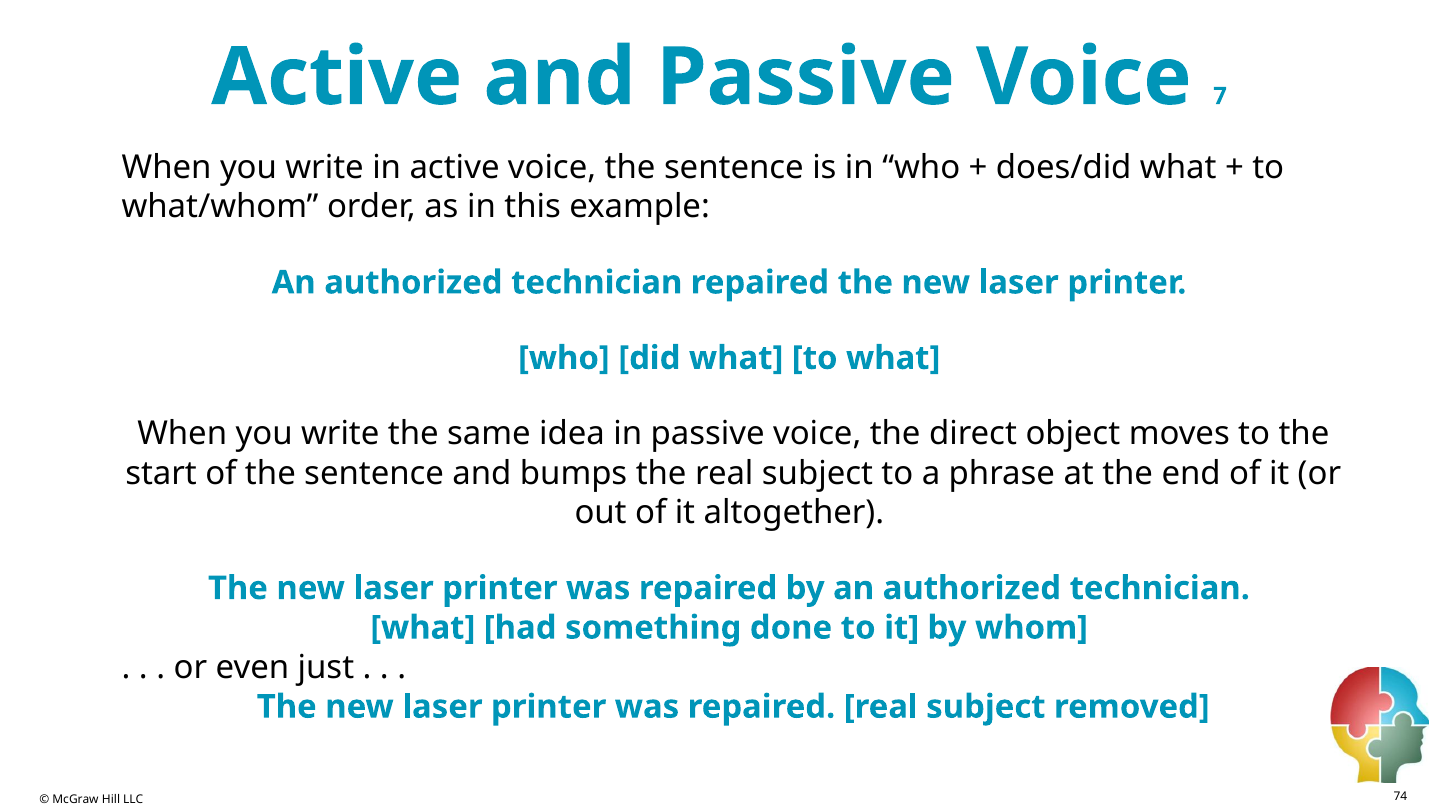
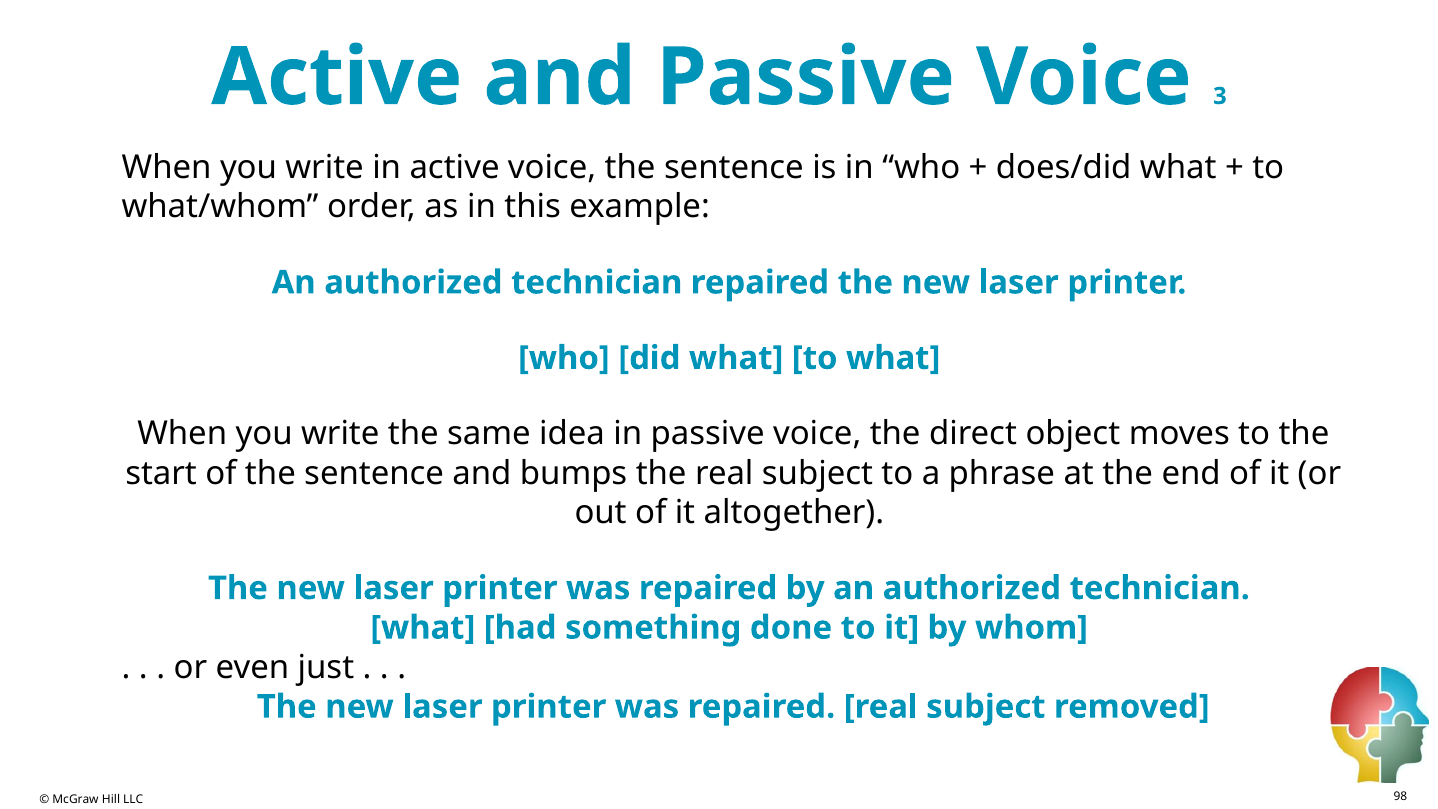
7: 7 -> 3
74: 74 -> 98
